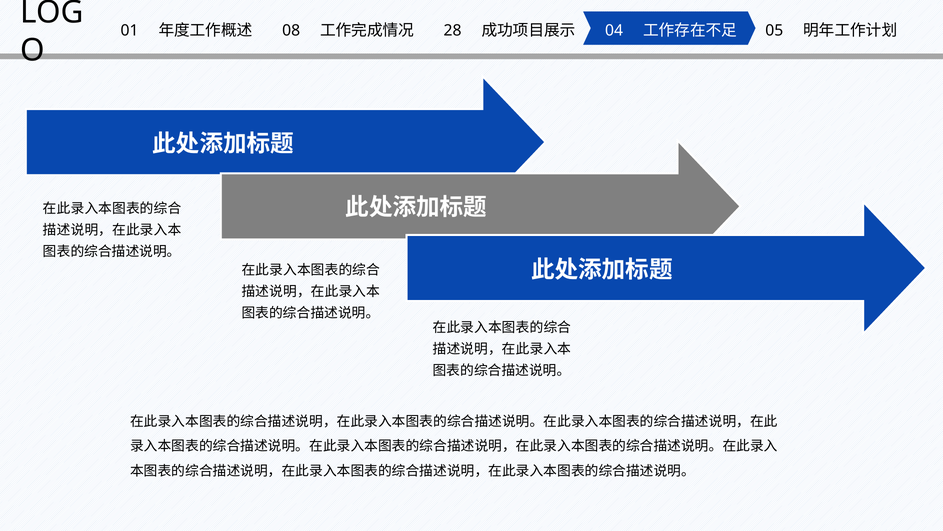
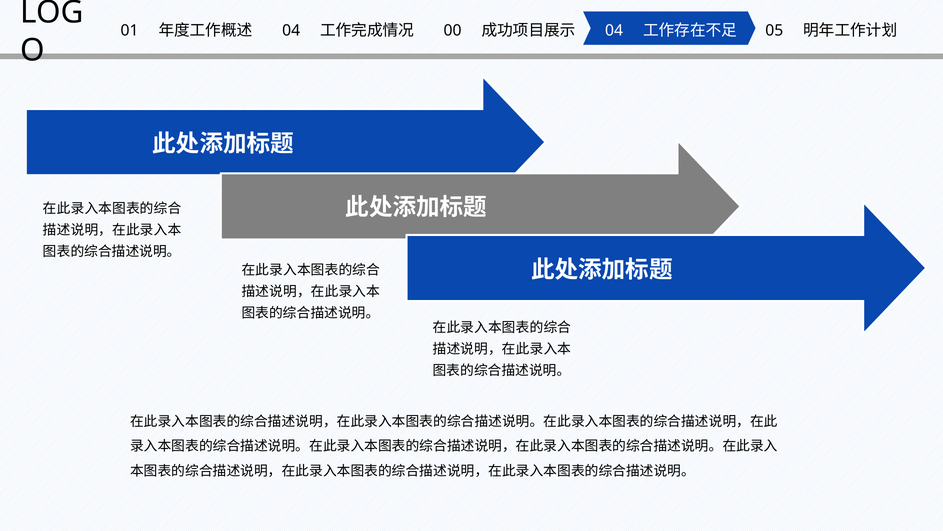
08 at (291, 31): 08 -> 04
28: 28 -> 00
